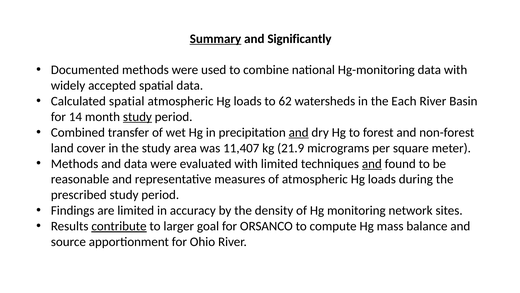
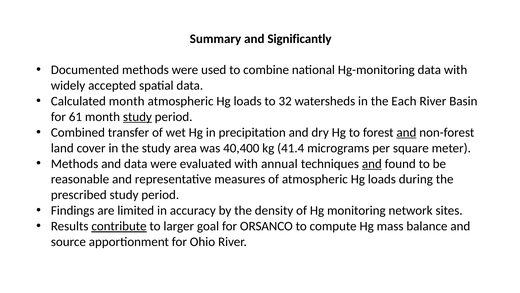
Summary underline: present -> none
Calculated spatial: spatial -> month
62: 62 -> 32
14: 14 -> 61
and at (299, 132) underline: present -> none
and at (406, 132) underline: none -> present
11,407: 11,407 -> 40,400
21.9: 21.9 -> 41.4
with limited: limited -> annual
